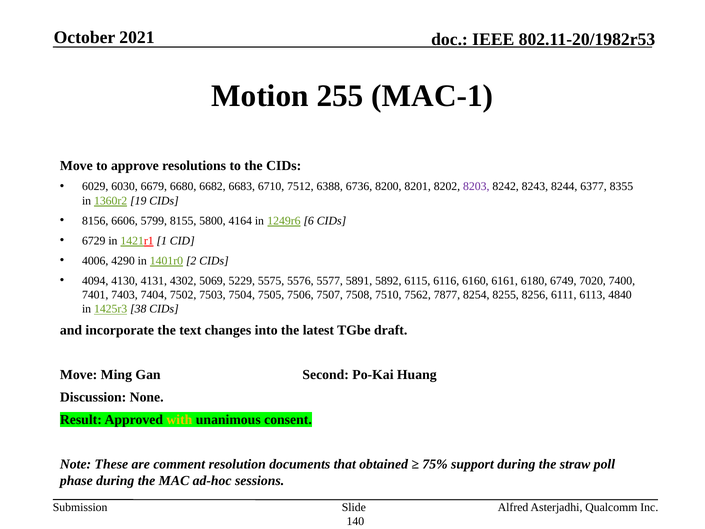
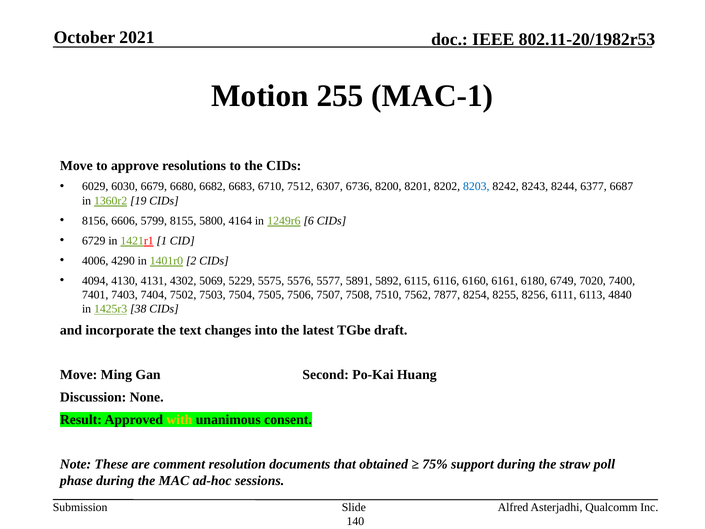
6388: 6388 -> 6307
8203 colour: purple -> blue
8355: 8355 -> 6687
